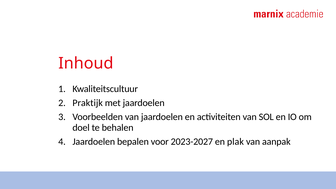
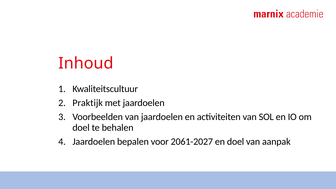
2023-2027: 2023-2027 -> 2061-2027
en plak: plak -> doel
